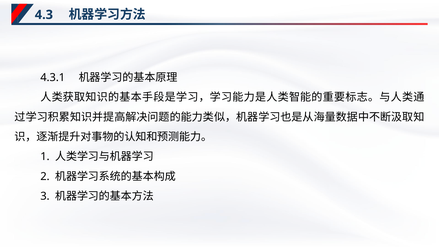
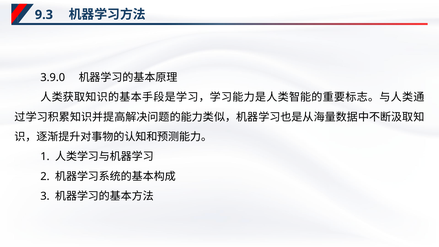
4.3: 4.3 -> 9.3
4.3.1: 4.3.1 -> 3.9.0
